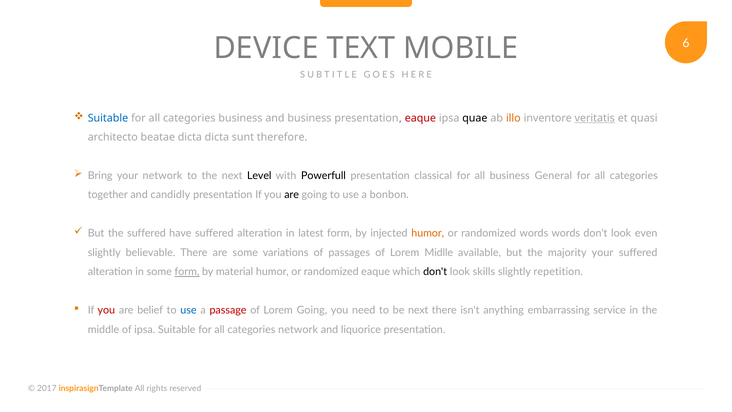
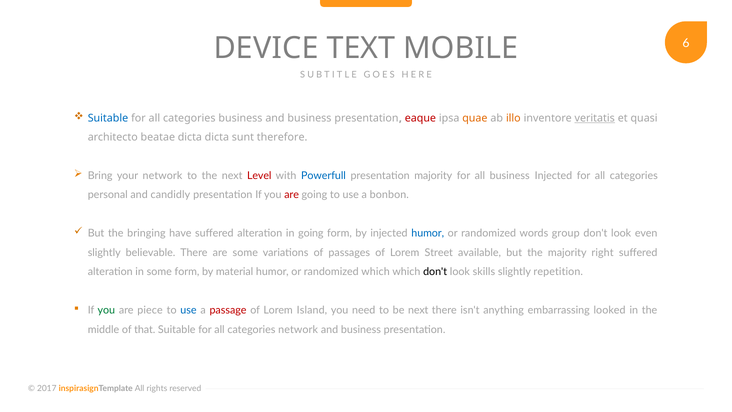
quae colour: black -> orange
Level colour: black -> red
Powerfull colour: black -> blue
presentation classical: classical -> majority
business General: General -> Injected
together: together -> personal
are at (292, 195) colour: black -> red
the suffered: suffered -> bringing
in latest: latest -> going
humor at (428, 233) colour: orange -> blue
words words: words -> group
Midlle: Midlle -> Street
majority your: your -> right
form at (187, 272) underline: present -> none
randomized eaque: eaque -> which
you at (106, 310) colour: red -> green
belief: belief -> piece
Lorem Going: Going -> Island
service: service -> looked
of ipsa: ipsa -> that
liquorice at (361, 329): liquorice -> business
